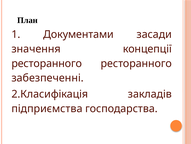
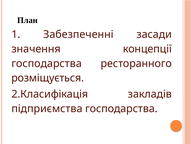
Документами: Документами -> Забезпеченні
ресторанного at (47, 63): ресторанного -> господарства
забезпеченні: забезпеченні -> розміщується
